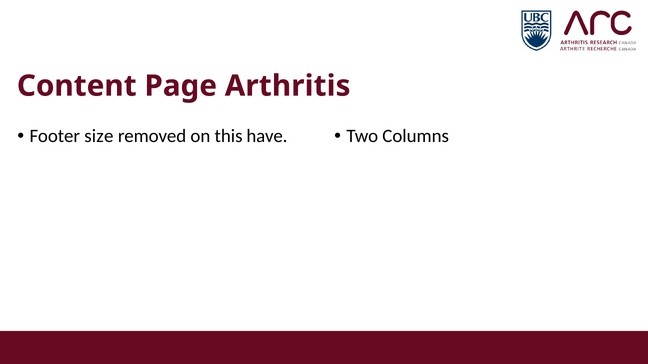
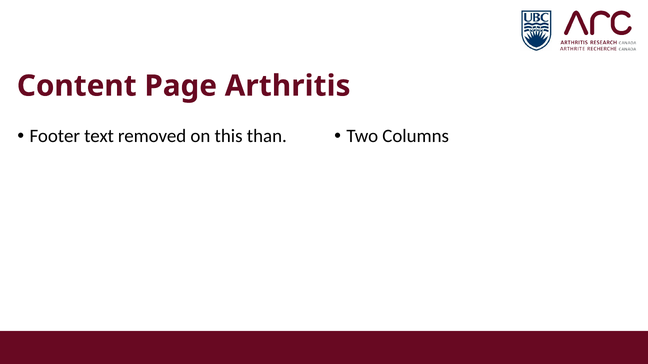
size: size -> text
have: have -> than
